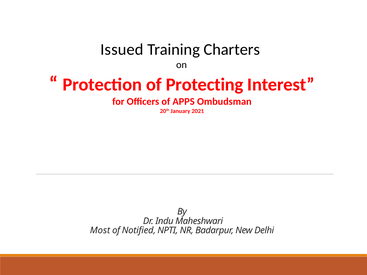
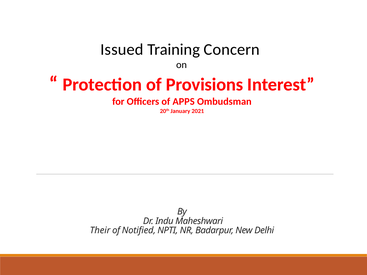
Charters: Charters -> Concern
Protecting: Protecting -> Provisions
Most: Most -> Their
